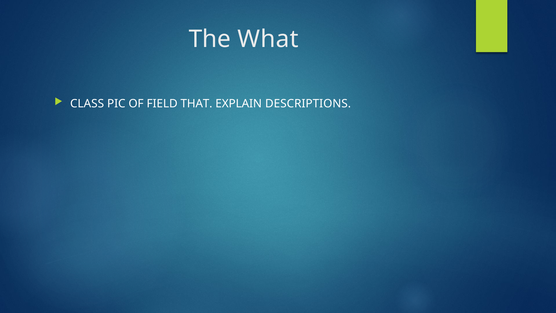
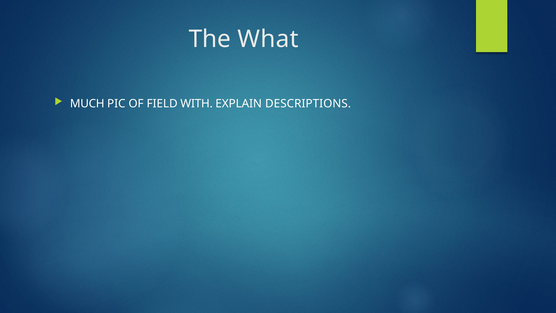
CLASS: CLASS -> MUCH
THAT: THAT -> WITH
